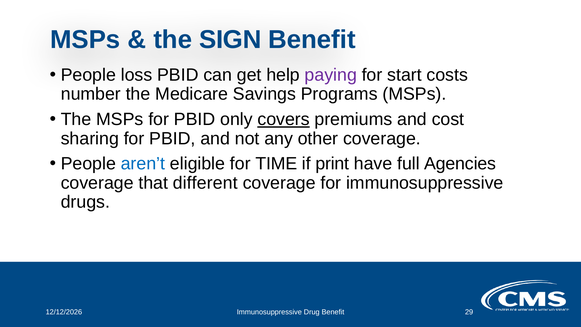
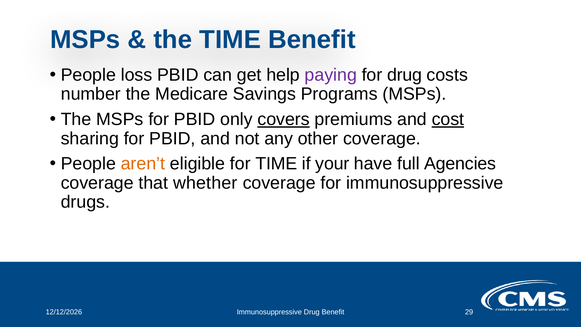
the SIGN: SIGN -> TIME
for start: start -> drug
cost underline: none -> present
aren’t colour: blue -> orange
print: print -> your
different: different -> whether
